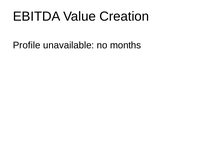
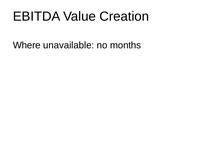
Profile: Profile -> Where
